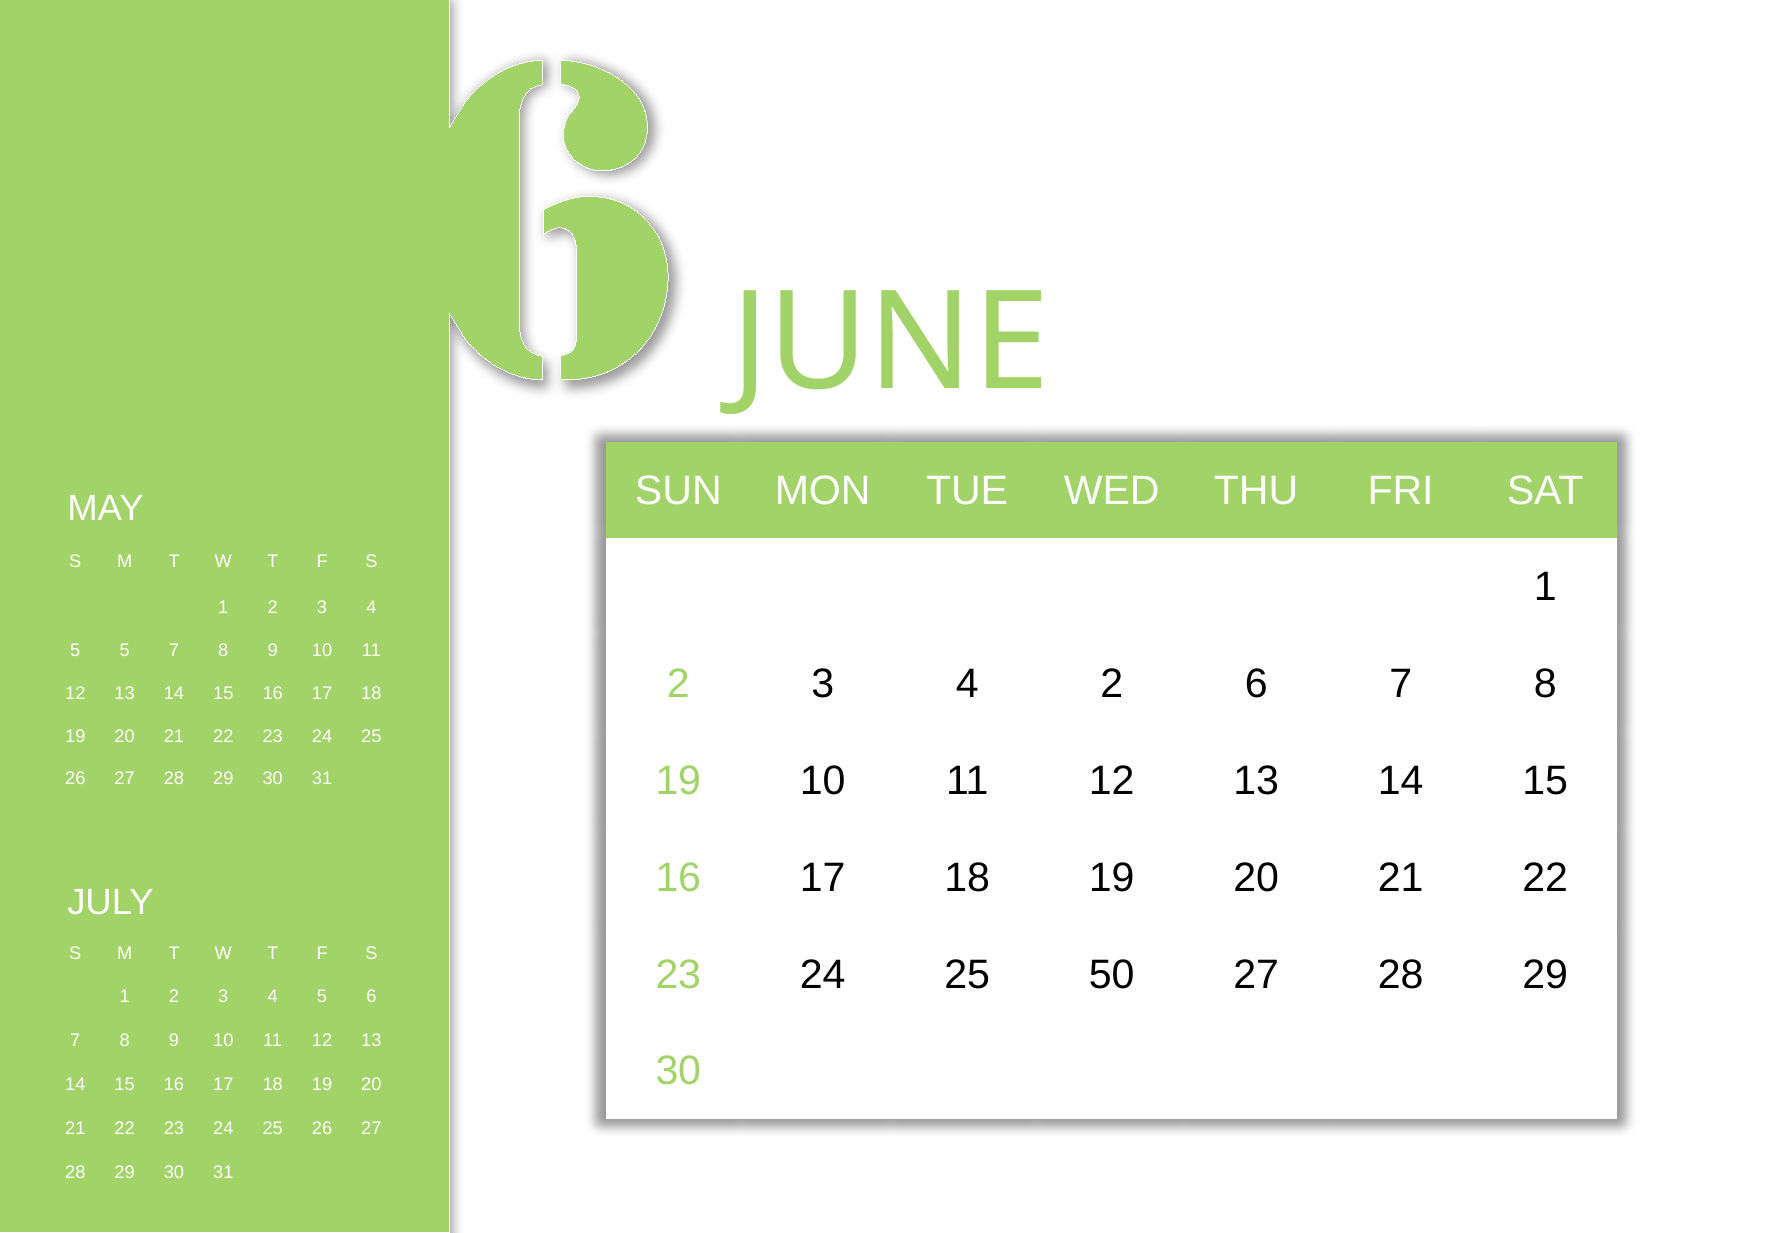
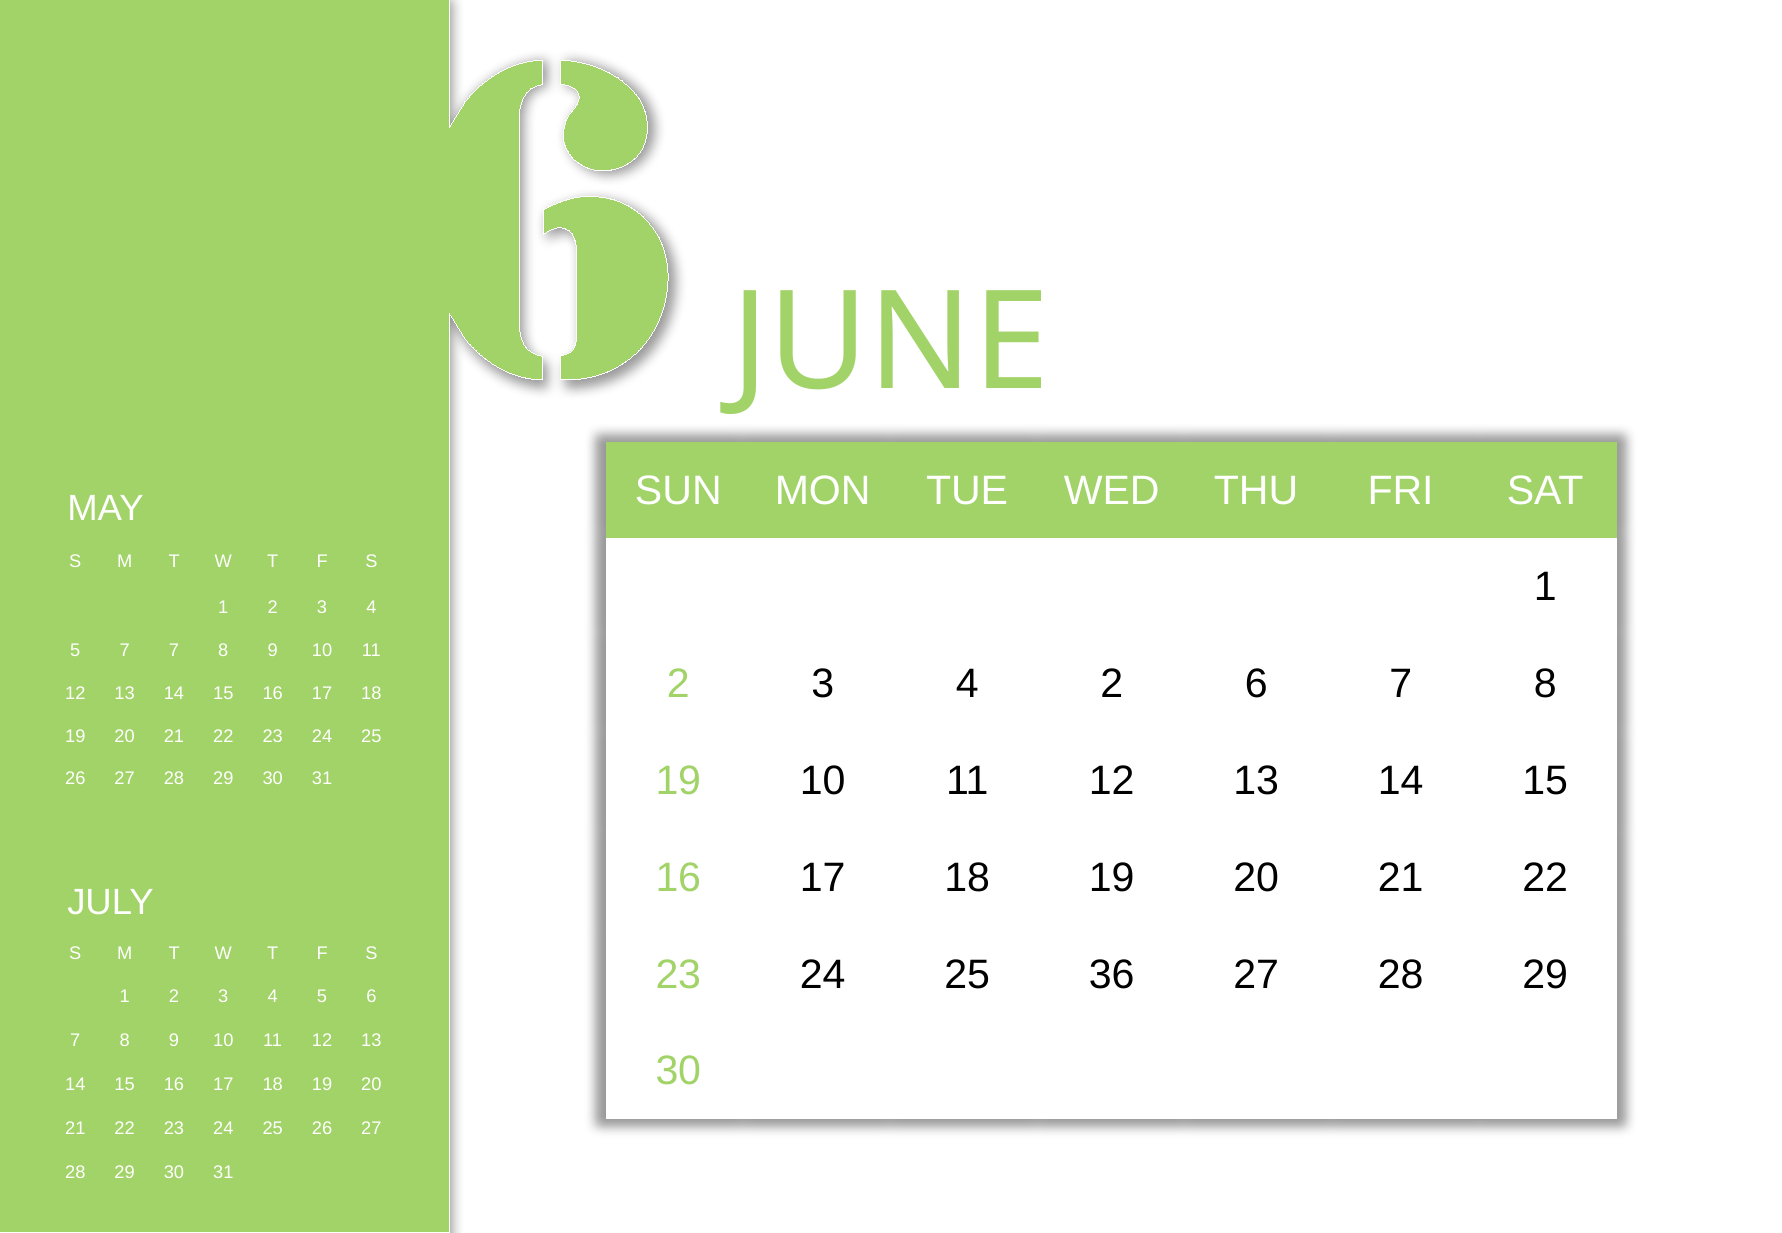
5 5: 5 -> 7
50: 50 -> 36
